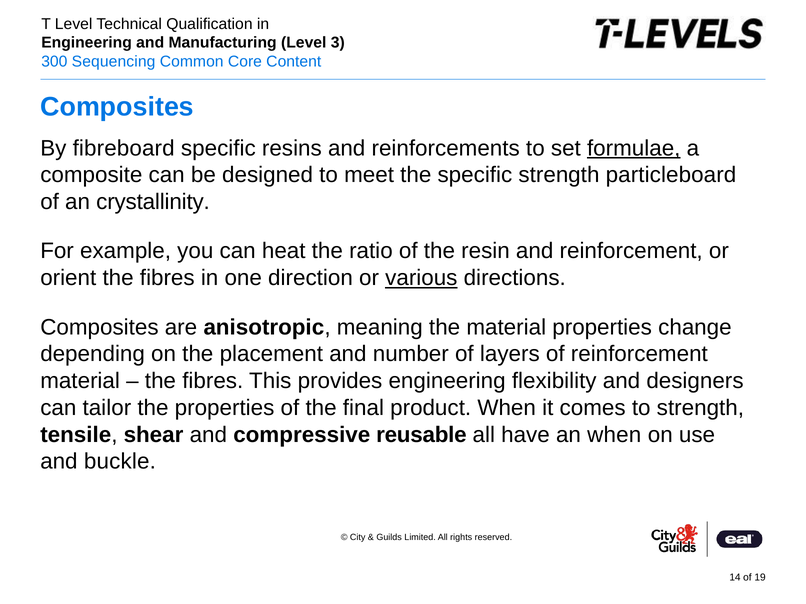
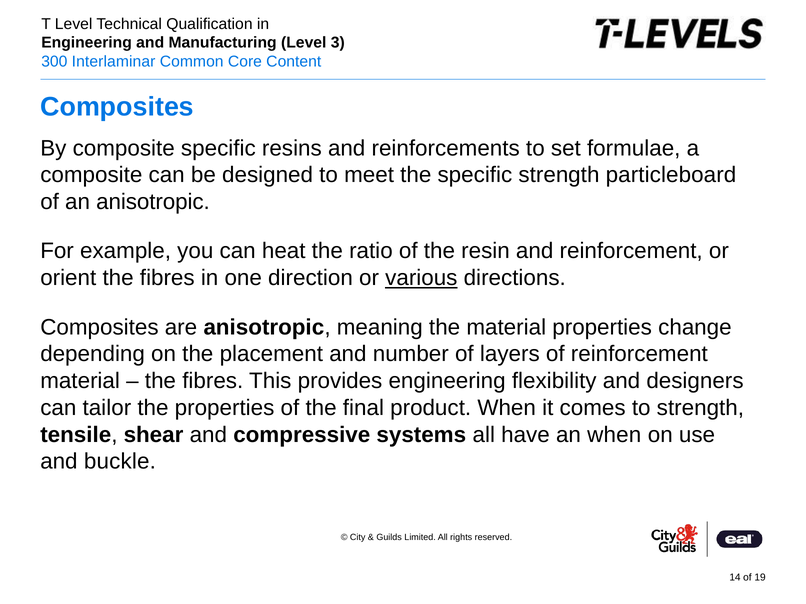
Sequencing: Sequencing -> Interlaminar
By fibreboard: fibreboard -> composite
formulae underline: present -> none
an crystallinity: crystallinity -> anisotropic
reusable: reusable -> systems
